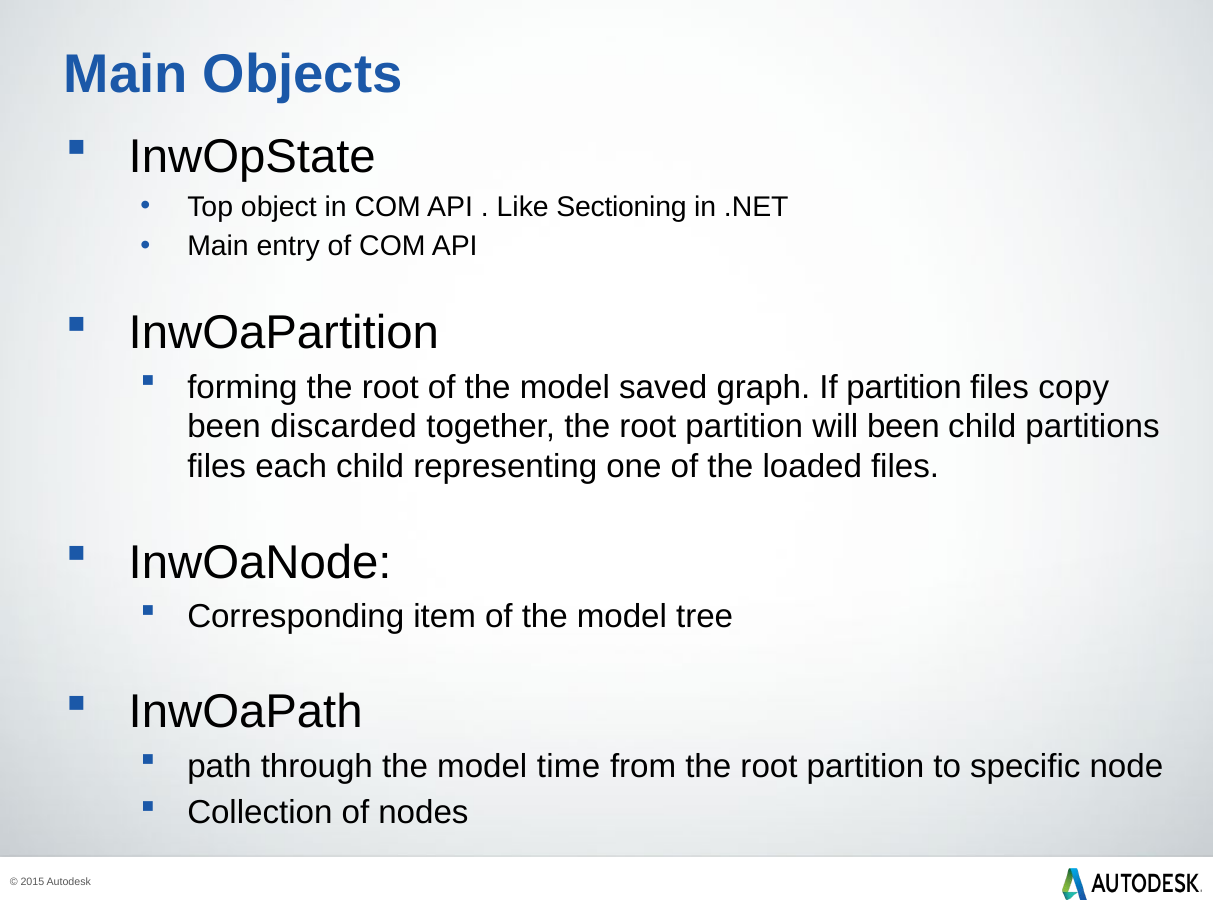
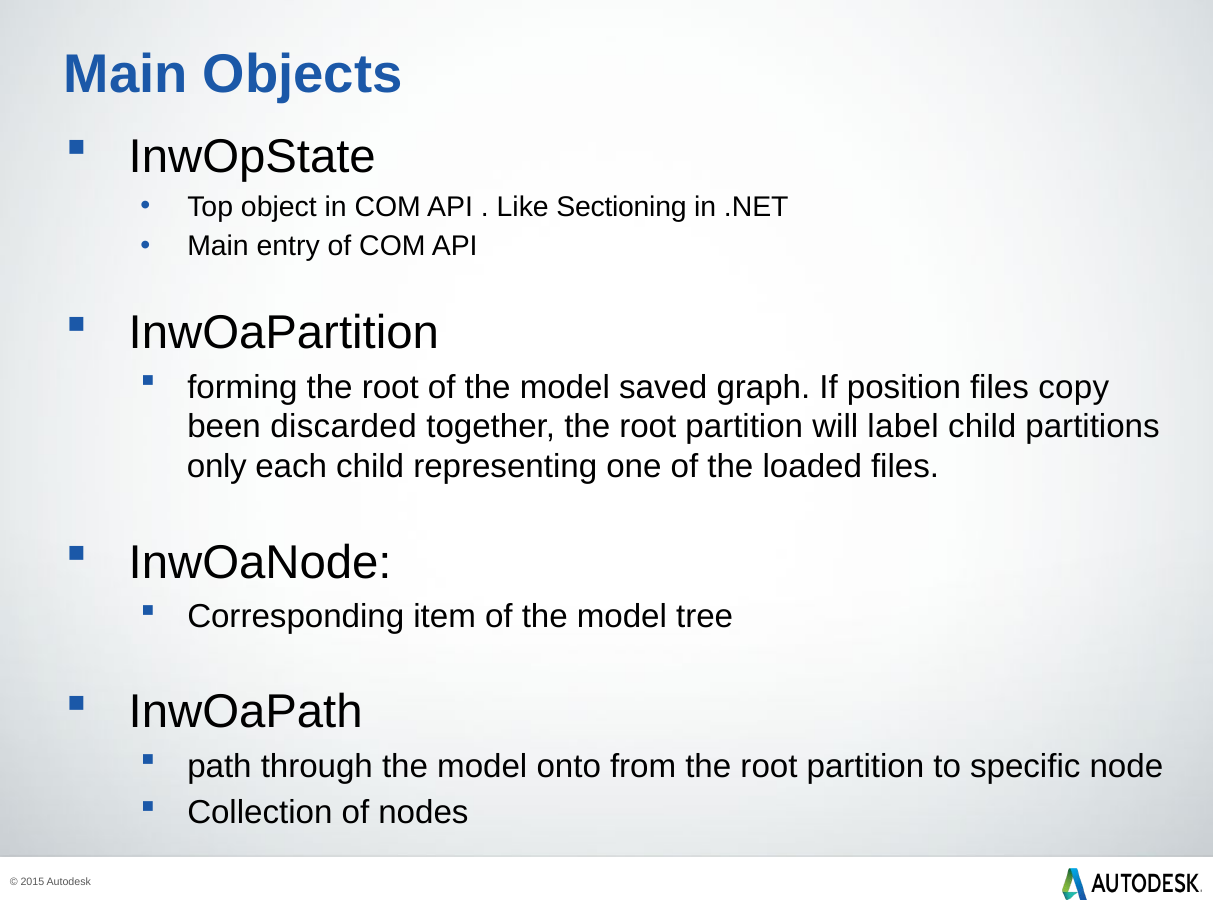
If partition: partition -> position
will been: been -> label
files at (217, 467): files -> only
time: time -> onto
